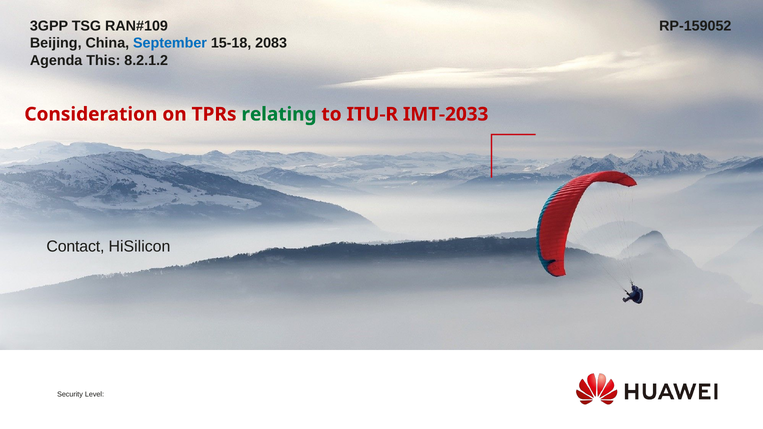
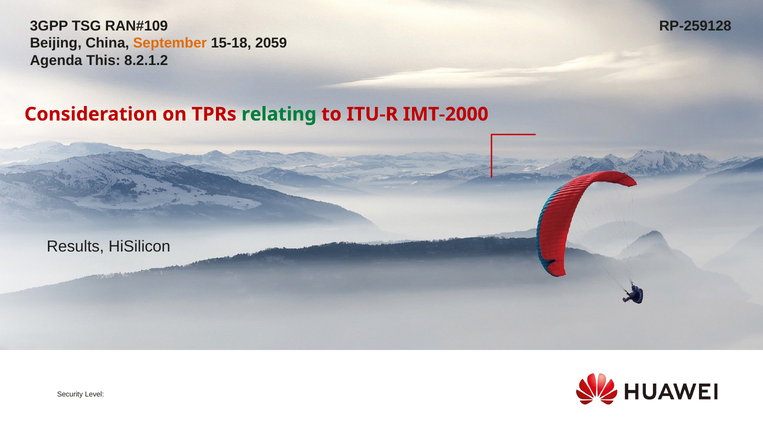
RP-159052: RP-159052 -> RP-259128
September colour: blue -> orange
2083: 2083 -> 2059
IMT-2033: IMT-2033 -> IMT-2000
Contact: Contact -> Results
